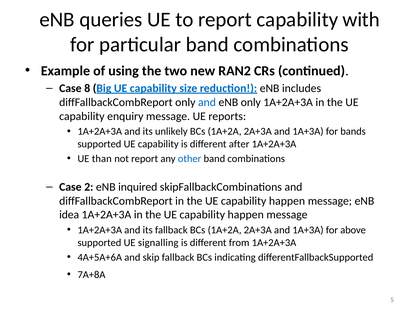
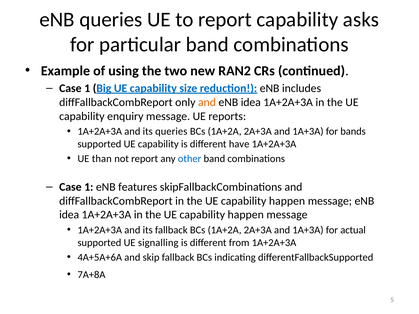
with: with -> asks
8 at (87, 88): 8 -> 1
and at (207, 102) colour: blue -> orange
only at (251, 102): only -> idea
its unlikely: unlikely -> queries
after: after -> have
2 at (89, 187): 2 -> 1
inquired: inquired -> features
above: above -> actual
